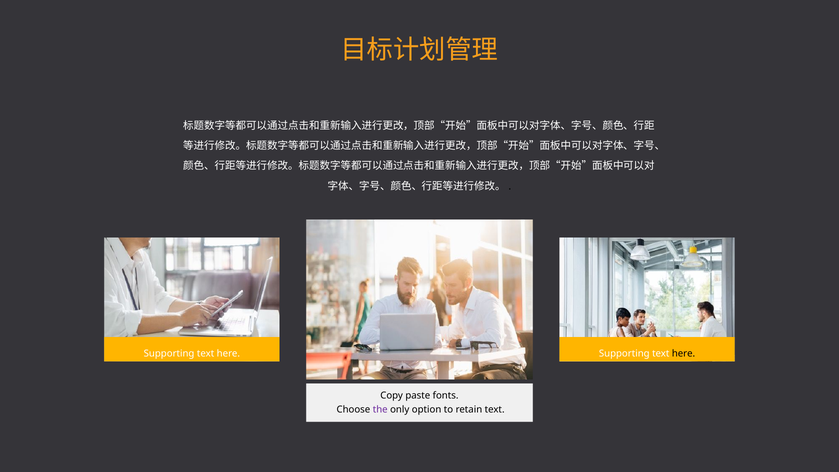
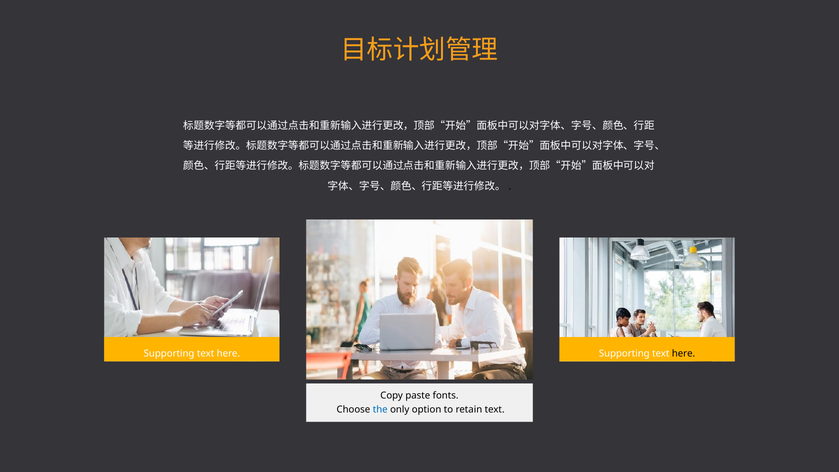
the colour: purple -> blue
